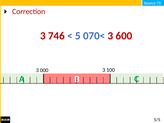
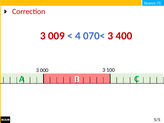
746: 746 -> 009
5: 5 -> 4
600: 600 -> 400
